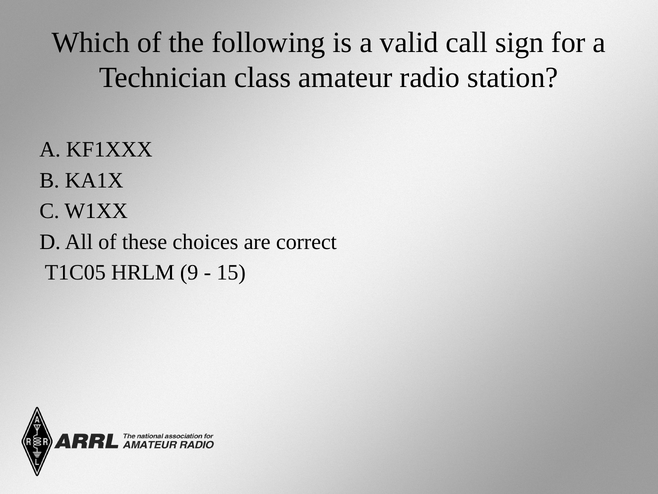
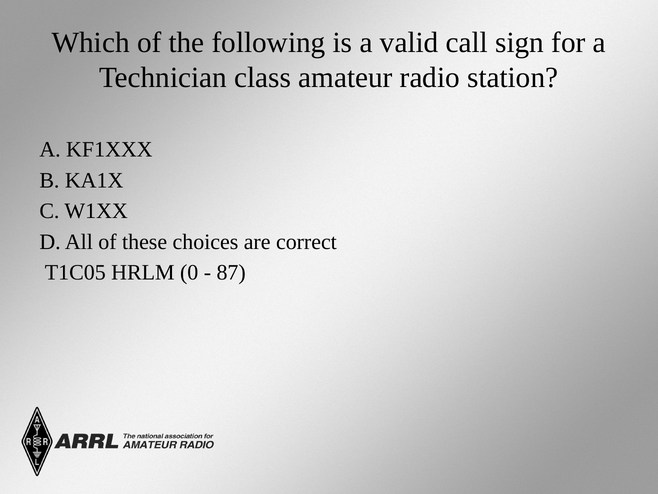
9: 9 -> 0
15: 15 -> 87
